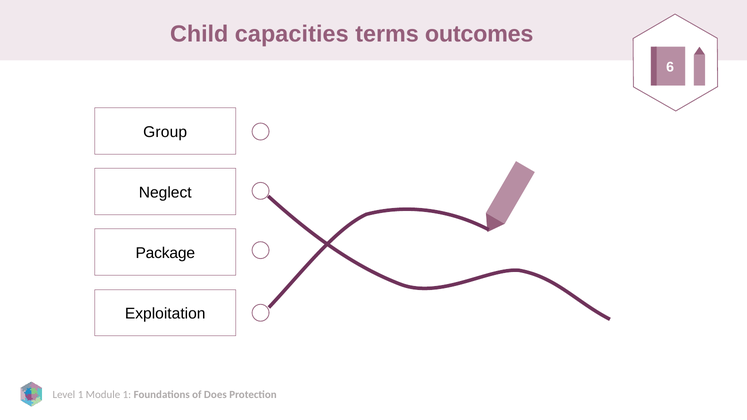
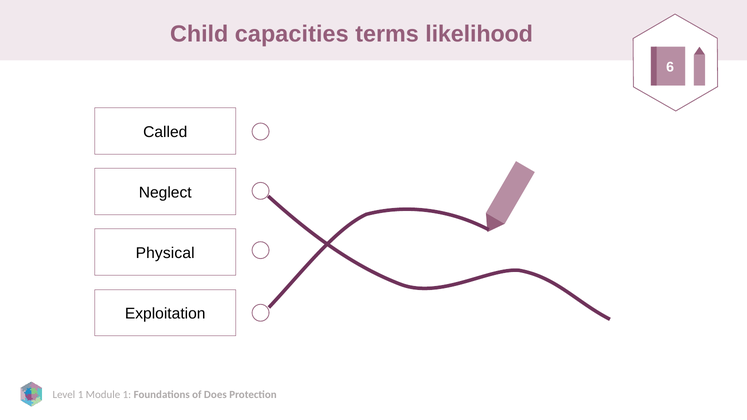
outcomes: outcomes -> likelihood
Group: Group -> Called
Package: Package -> Physical
